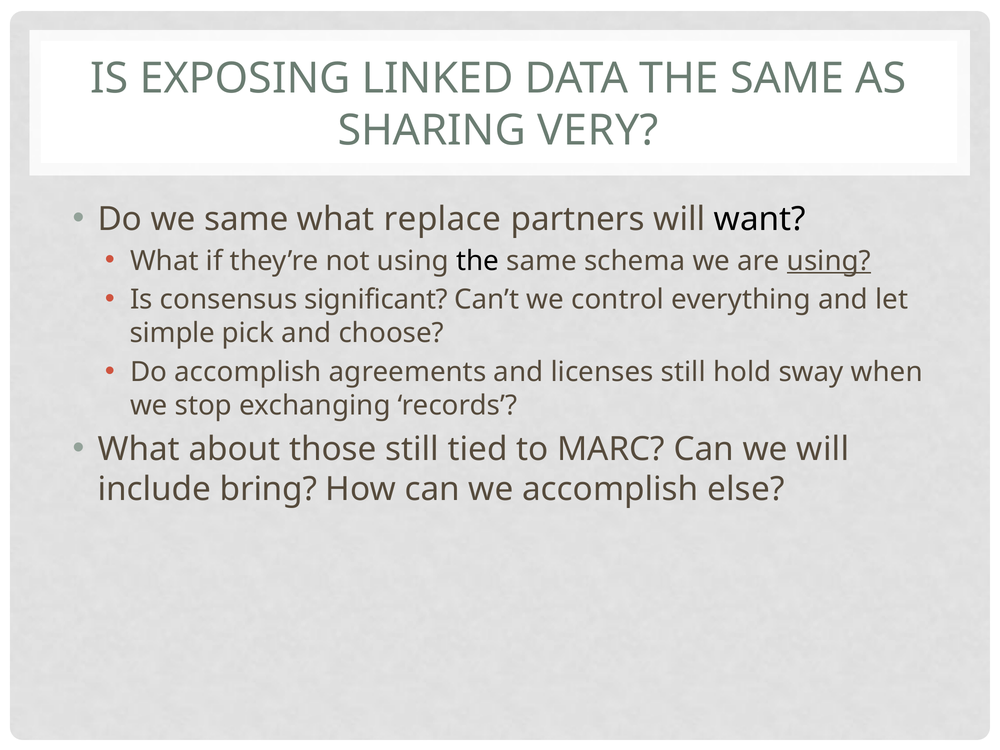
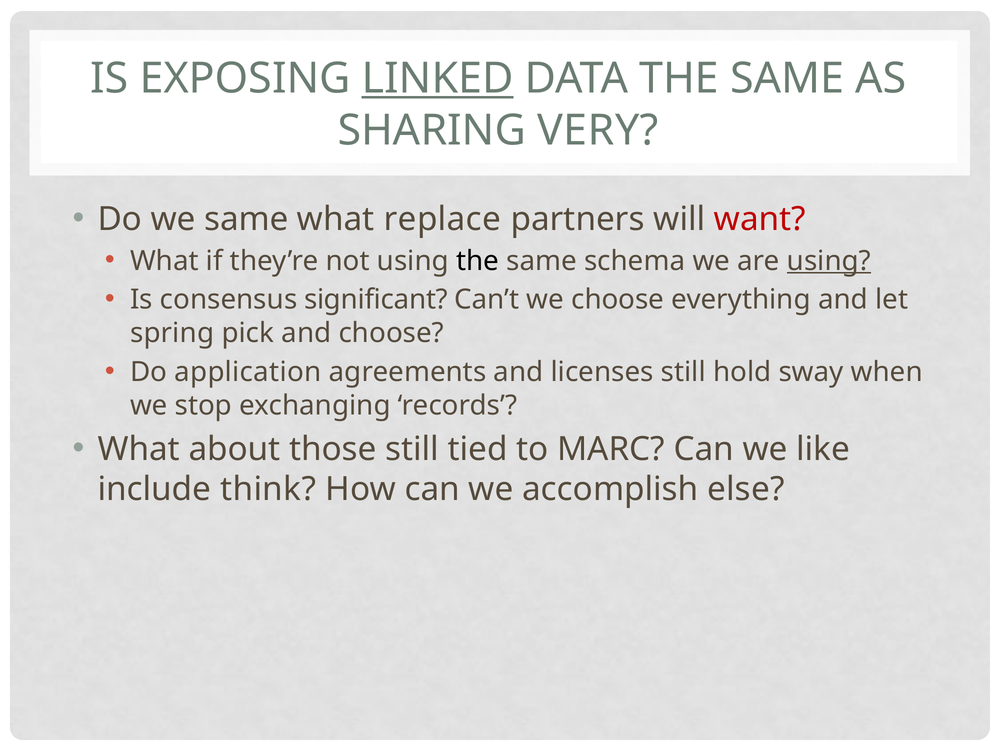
LINKED underline: none -> present
want colour: black -> red
we control: control -> choose
simple: simple -> spring
Do accomplish: accomplish -> application
we will: will -> like
bring: bring -> think
